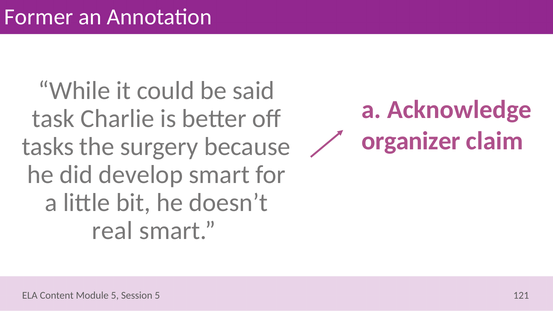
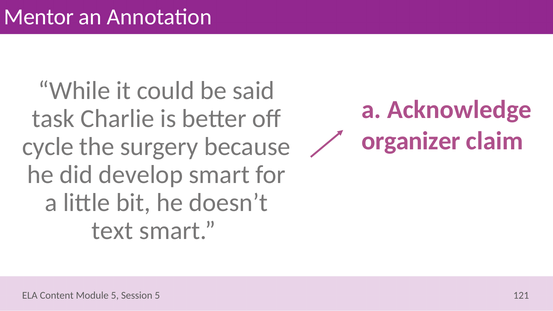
Former: Former -> Mentor
tasks: tasks -> cycle
real: real -> text
